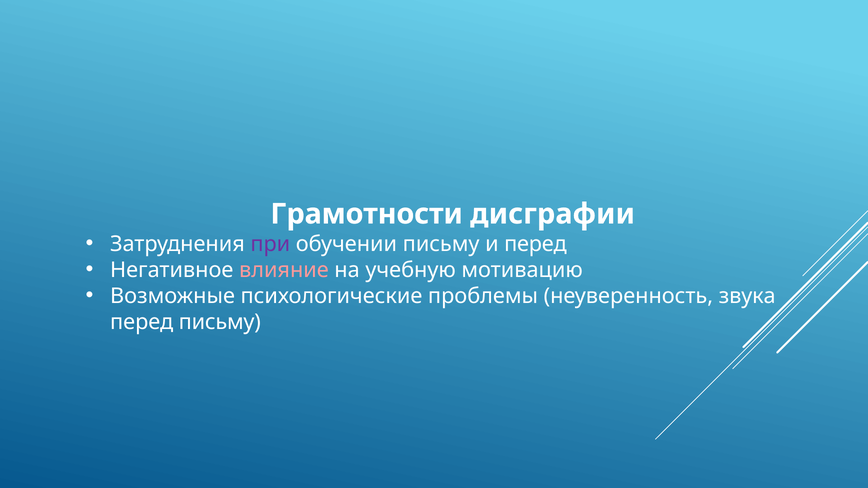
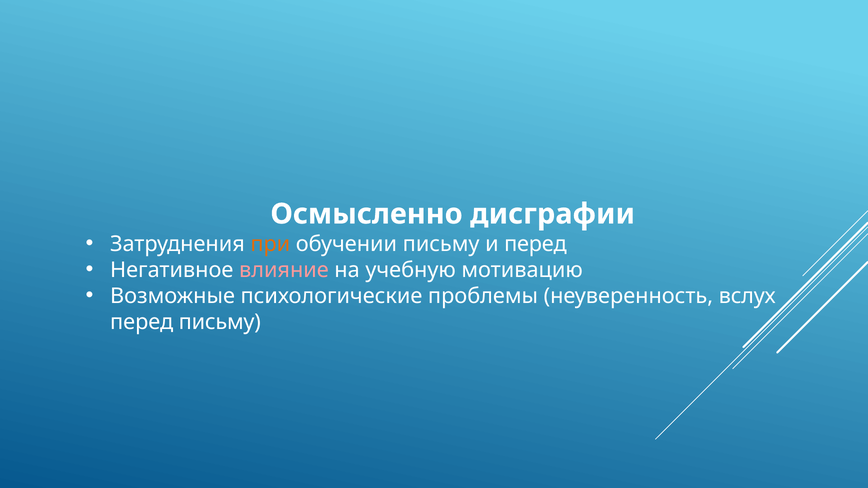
Грамотности: Грамотности -> Осмысленно
при colour: purple -> orange
звука: звука -> вслух
